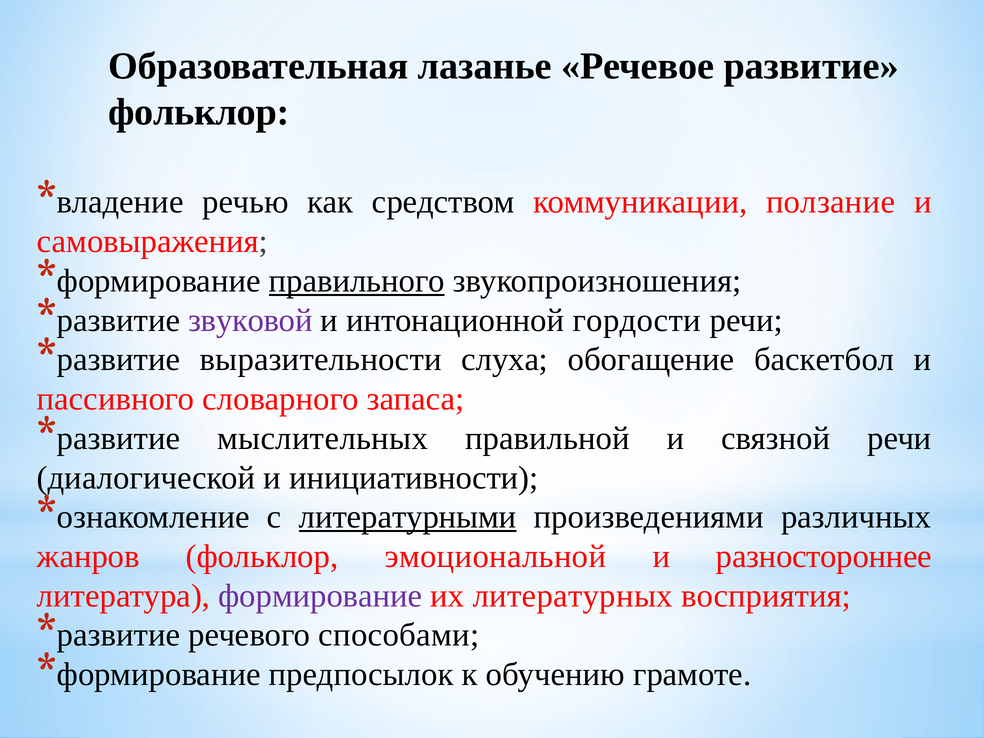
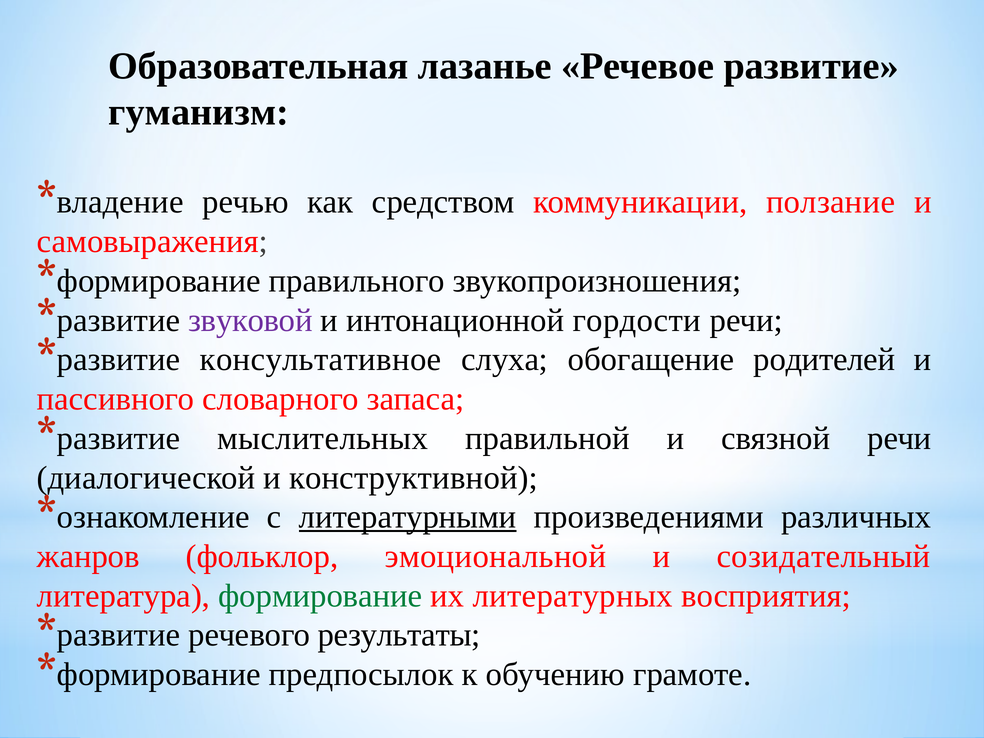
фольклор at (199, 112): фольклор -> гуманизм
правильного underline: present -> none
выразительности: выразительности -> консультативное
баскетбол: баскетбол -> родителей
инициативности: инициативности -> конструктивной
разностороннее: разностороннее -> созидательный
формирование colour: purple -> green
способами: способами -> результаты
